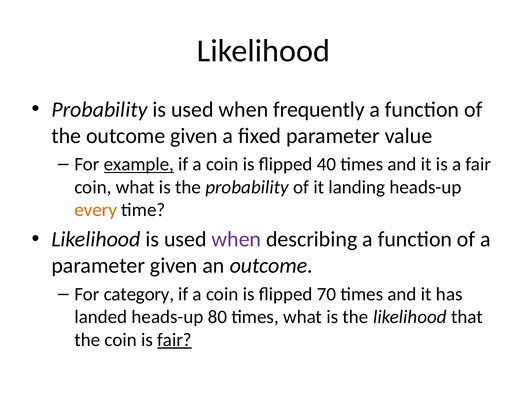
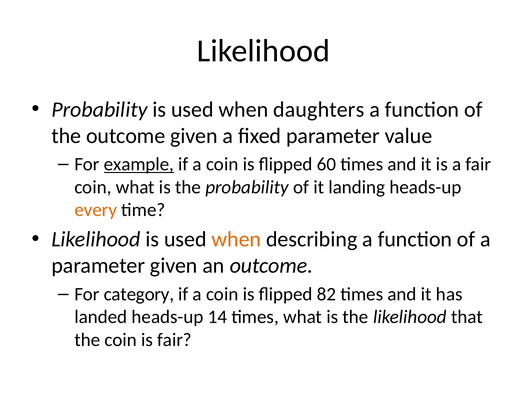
frequently: frequently -> daughters
40: 40 -> 60
when at (236, 240) colour: purple -> orange
70: 70 -> 82
80: 80 -> 14
fair at (174, 340) underline: present -> none
